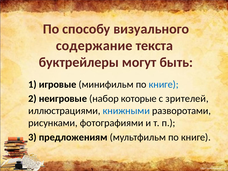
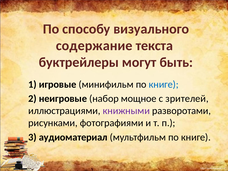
которые: которые -> мощное
книжными colour: blue -> purple
предложениям: предложениям -> аудиоматериал
